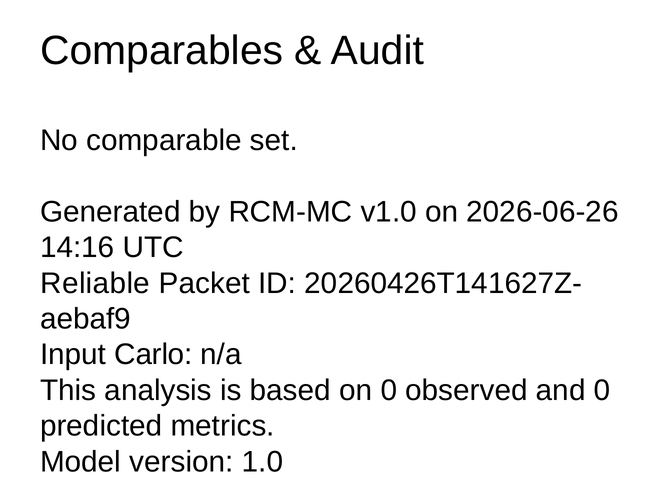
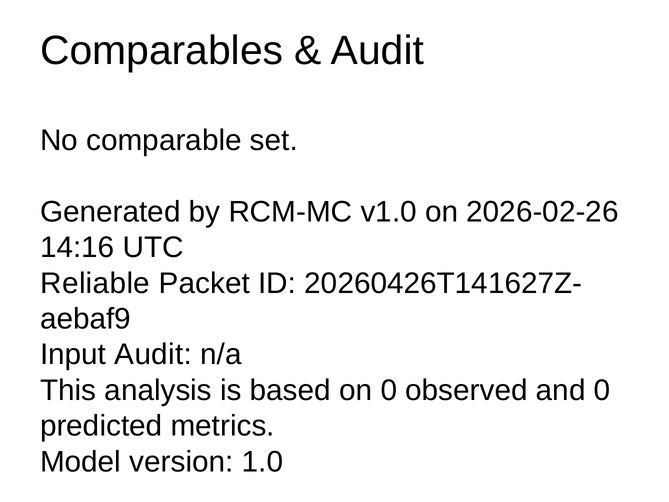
2026-06-26: 2026-06-26 -> 2026-02-26
Input Carlo: Carlo -> Audit
